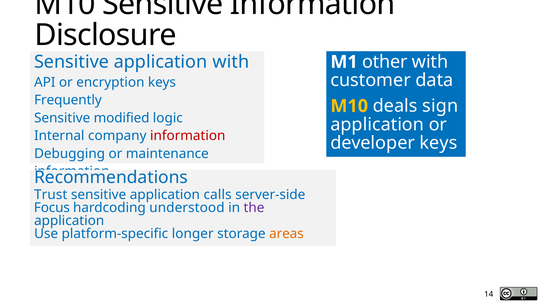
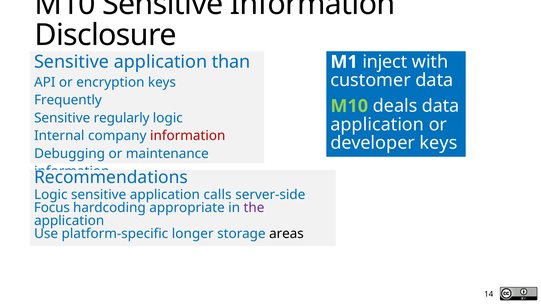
application with: with -> than
other: other -> inject
M10 at (349, 106) colour: yellow -> light green
deals sign: sign -> data
modified: modified -> regularly
Trust at (51, 195): Trust -> Logic
understood: understood -> appropriate
areas colour: orange -> black
